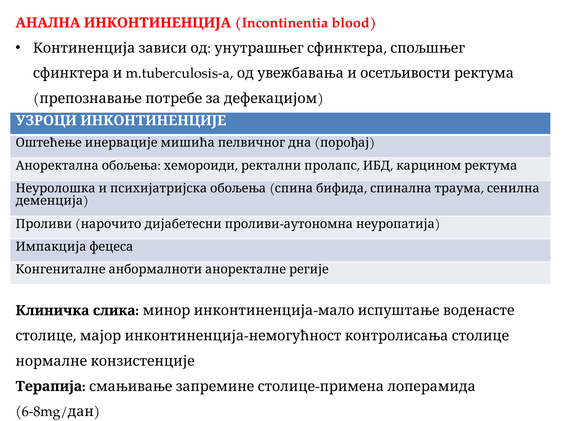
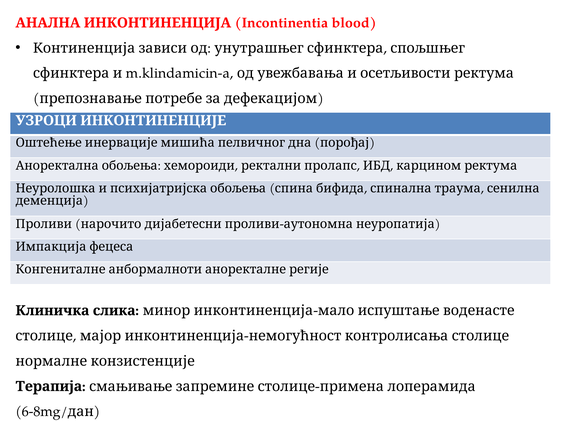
m.tuberculosis-a: m.tuberculosis-a -> m.klindamicin-a
